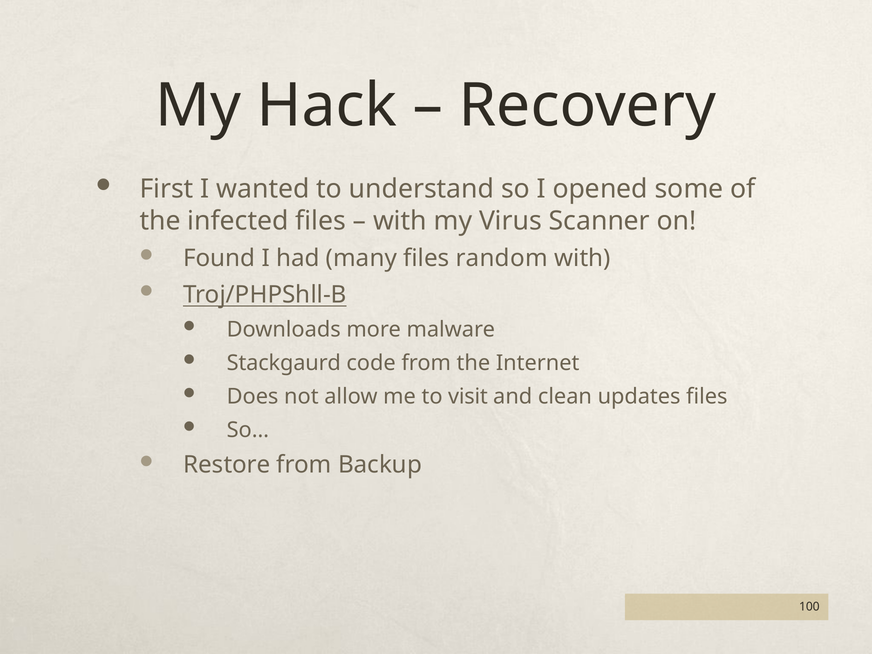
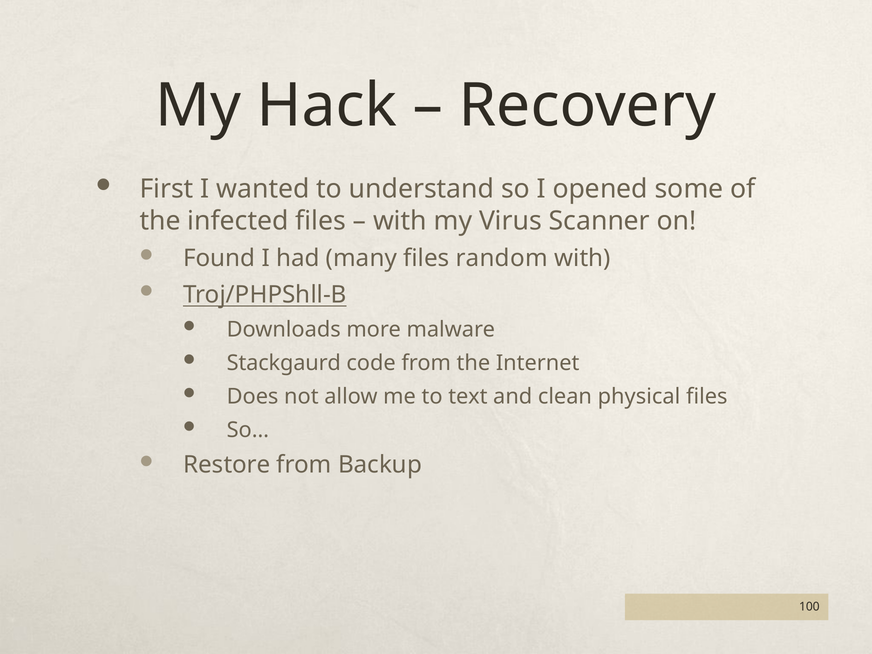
visit: visit -> text
updates: updates -> physical
